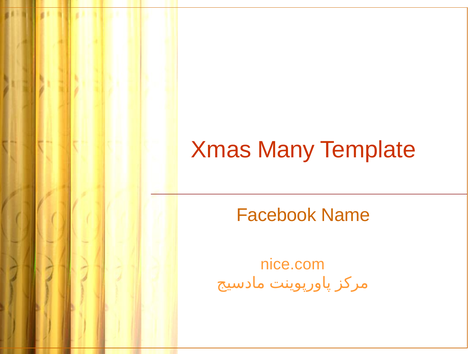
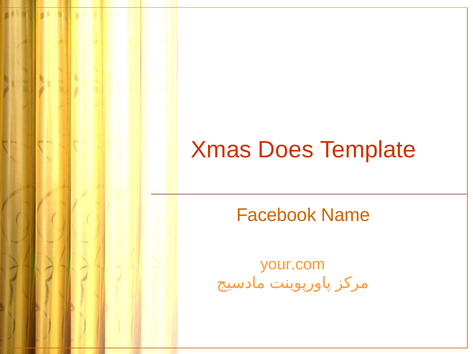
Many: Many -> Does
nice.com: nice.com -> your.com
